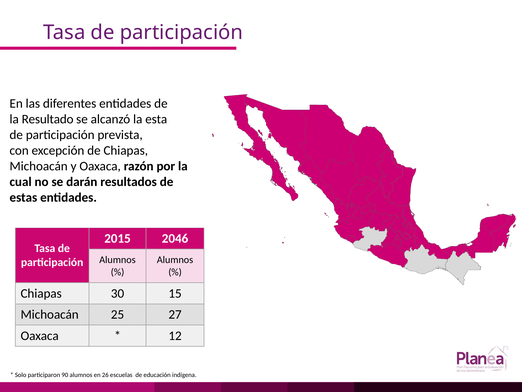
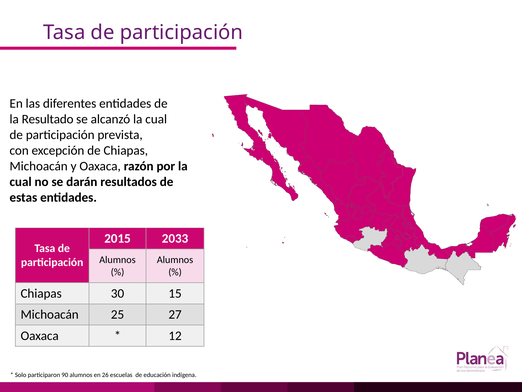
alcanzó la esta: esta -> cual
2046: 2046 -> 2033
